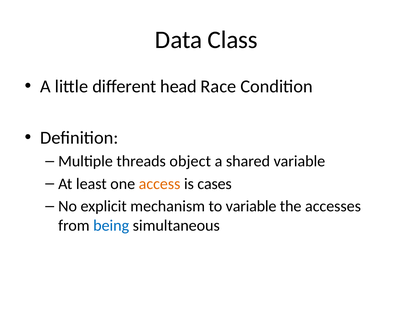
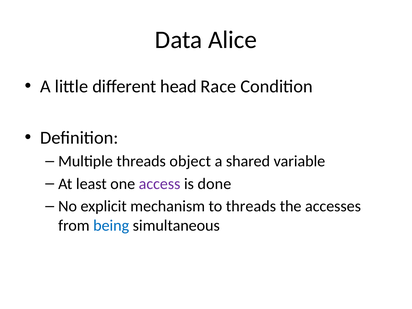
Class: Class -> Alice
access colour: orange -> purple
cases: cases -> done
to variable: variable -> threads
